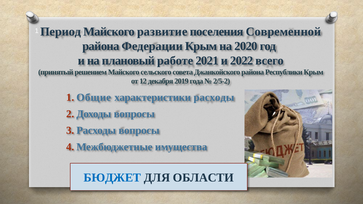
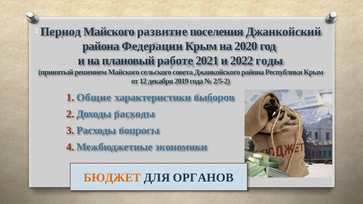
Современной: Современной -> Джанкойский
всего: всего -> годы
расходы: расходы -> выборов
вопросы at (134, 114): вопросы -> расходы
имущества: имущества -> экономики
БЮДЖЕТ colour: blue -> orange
ОБЛАСТИ: ОБЛАСТИ -> ОРГАНОВ
